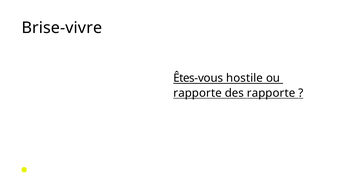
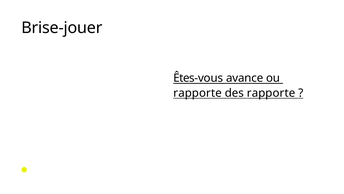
Brise-vivre: Brise-vivre -> Brise-jouer
hostile: hostile -> avance
